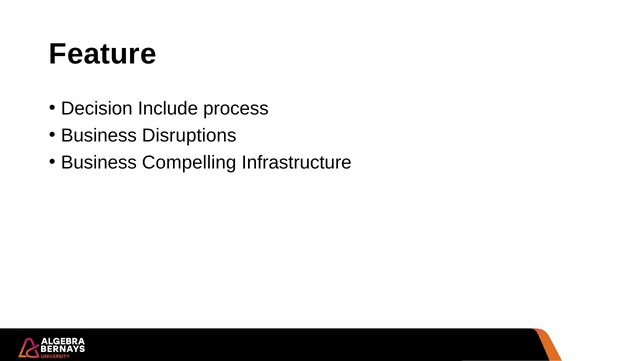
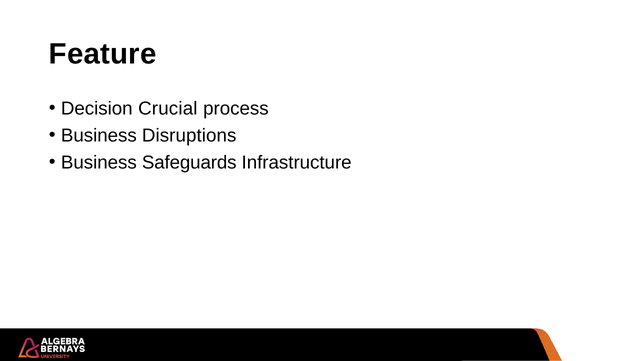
Include: Include -> Crucial
Compelling: Compelling -> Safeguards
